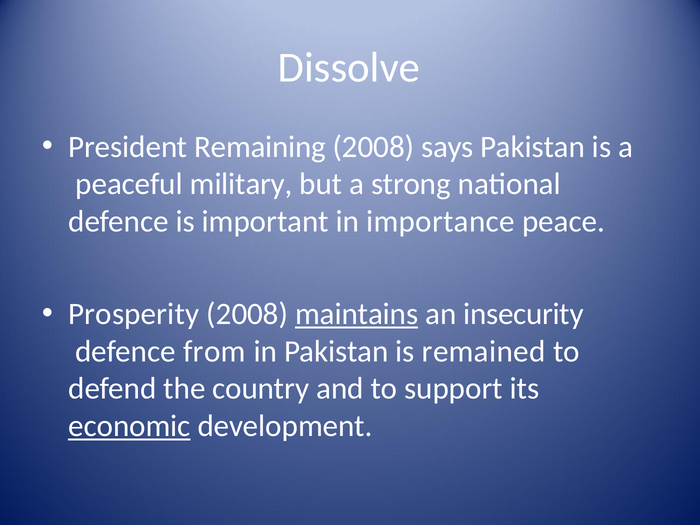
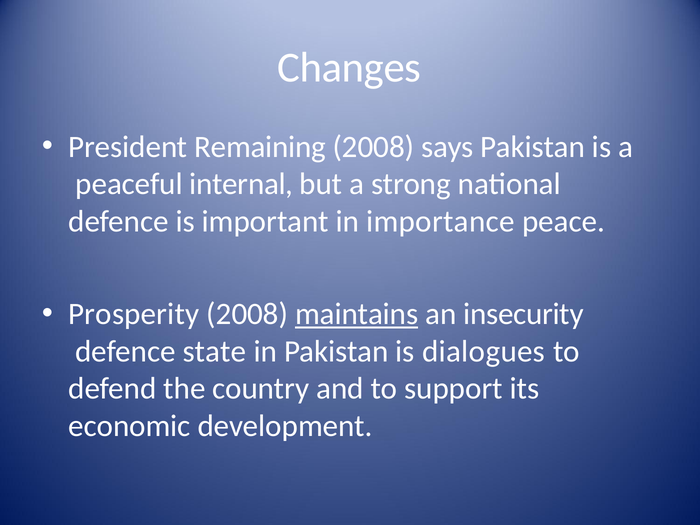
Dissolve: Dissolve -> Changes
military: military -> internal
from: from -> state
remained: remained -> dialogues
economic underline: present -> none
